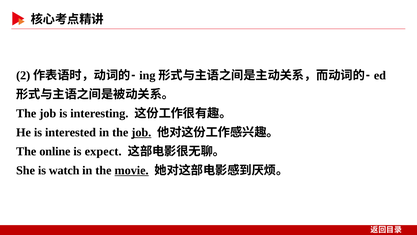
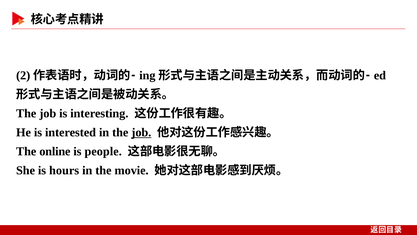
expect: expect -> people
watch: watch -> hours
movie underline: present -> none
